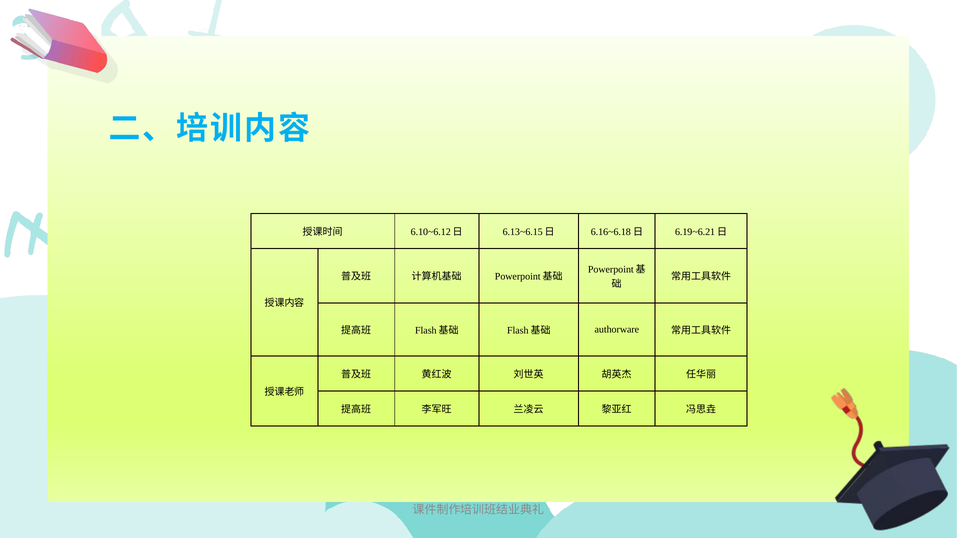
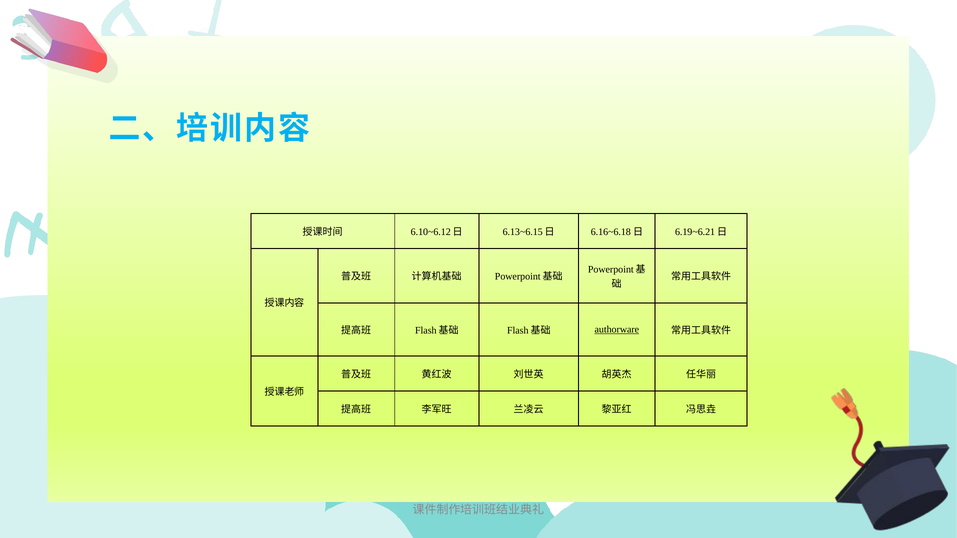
authorware underline: none -> present
